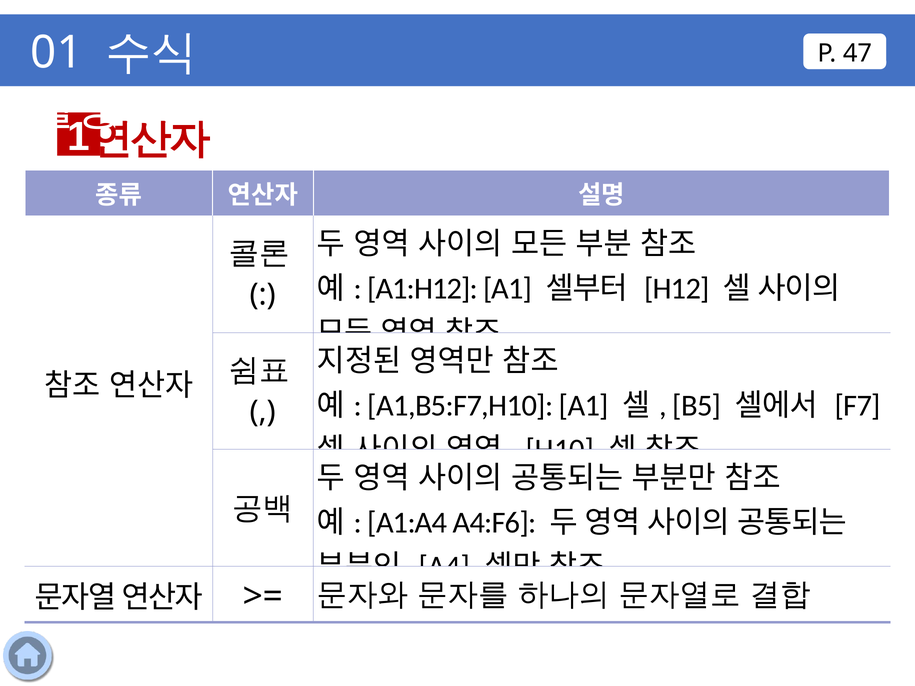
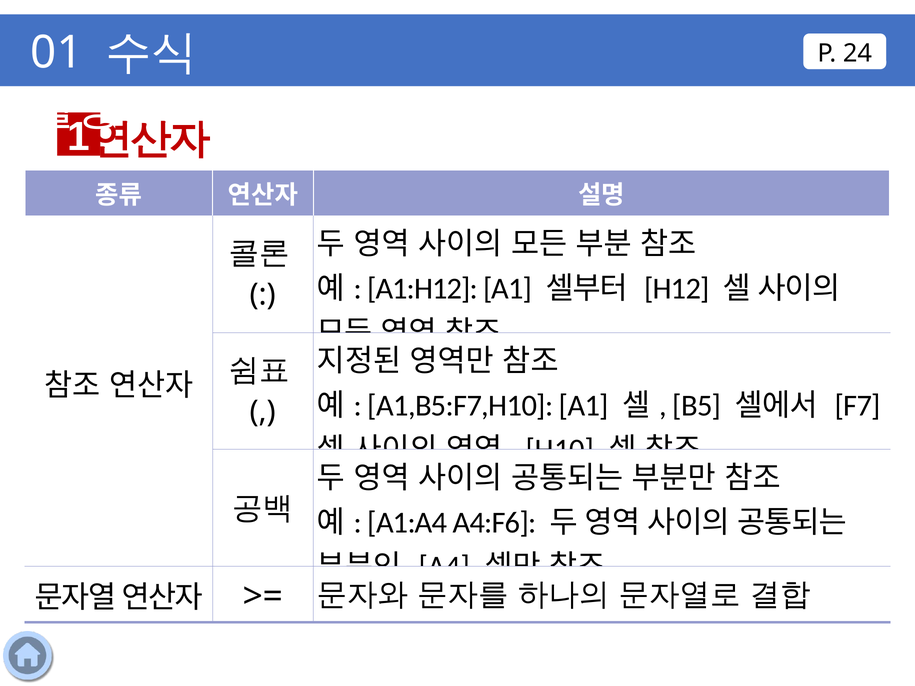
47: 47 -> 24
